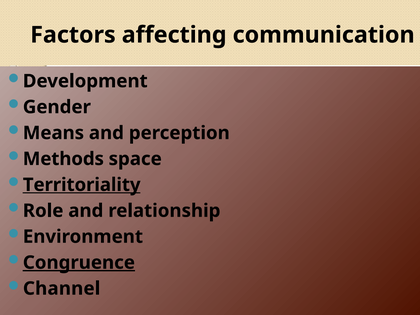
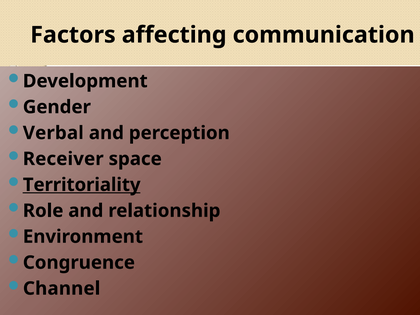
Means: Means -> Verbal
Methods: Methods -> Receiver
Congruence underline: present -> none
